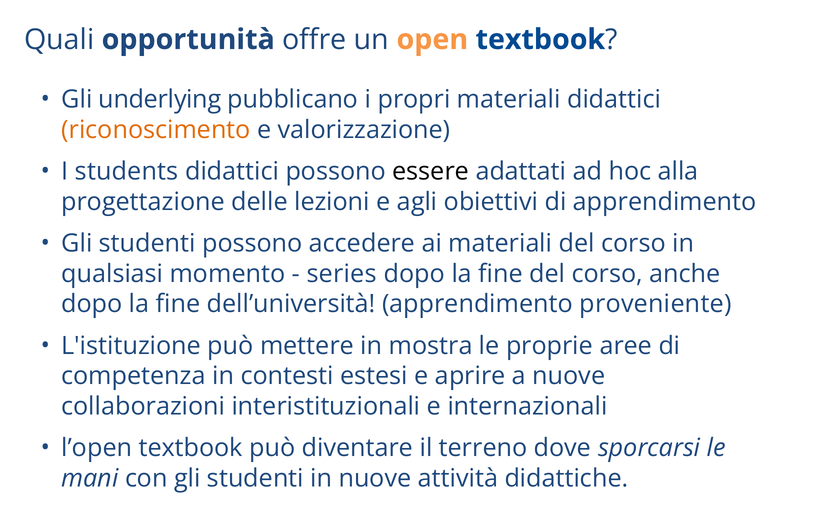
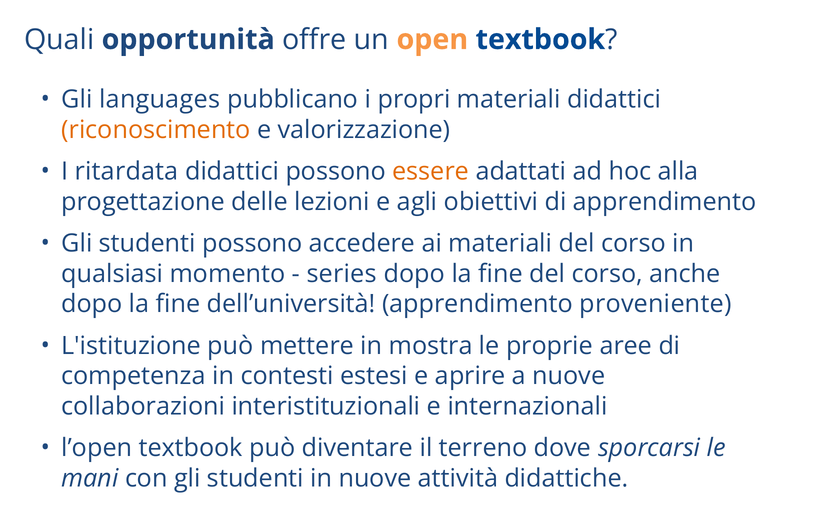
underlying: underlying -> languages
students: students -> ritardata
essere colour: black -> orange
